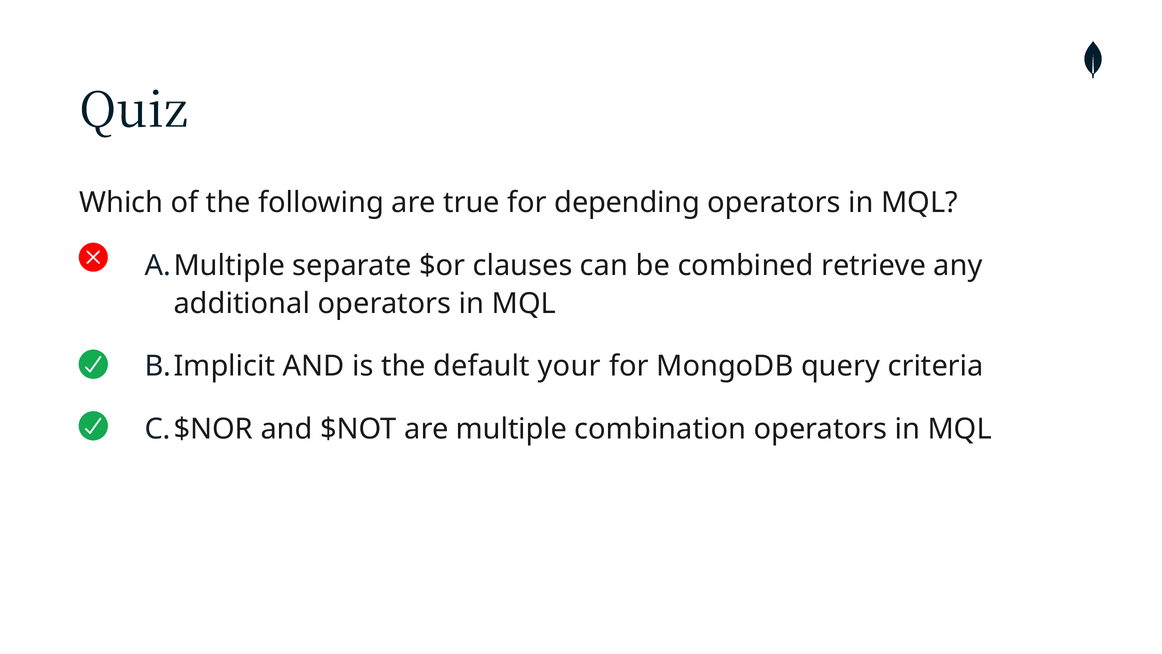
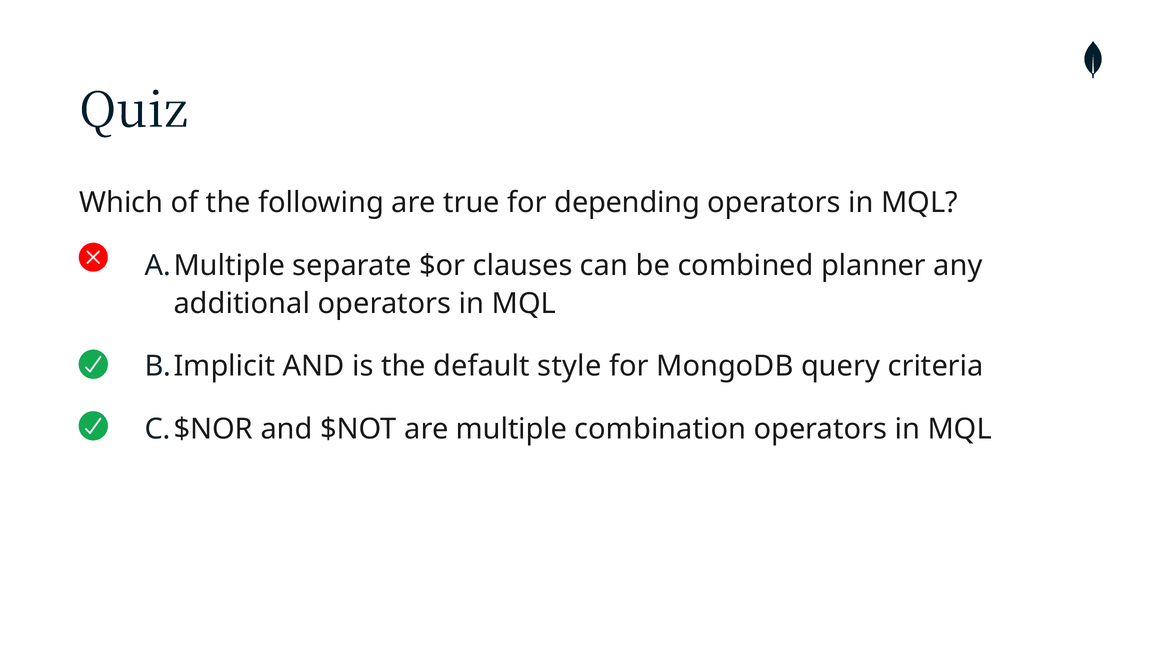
retrieve: retrieve -> planner
your: your -> style
